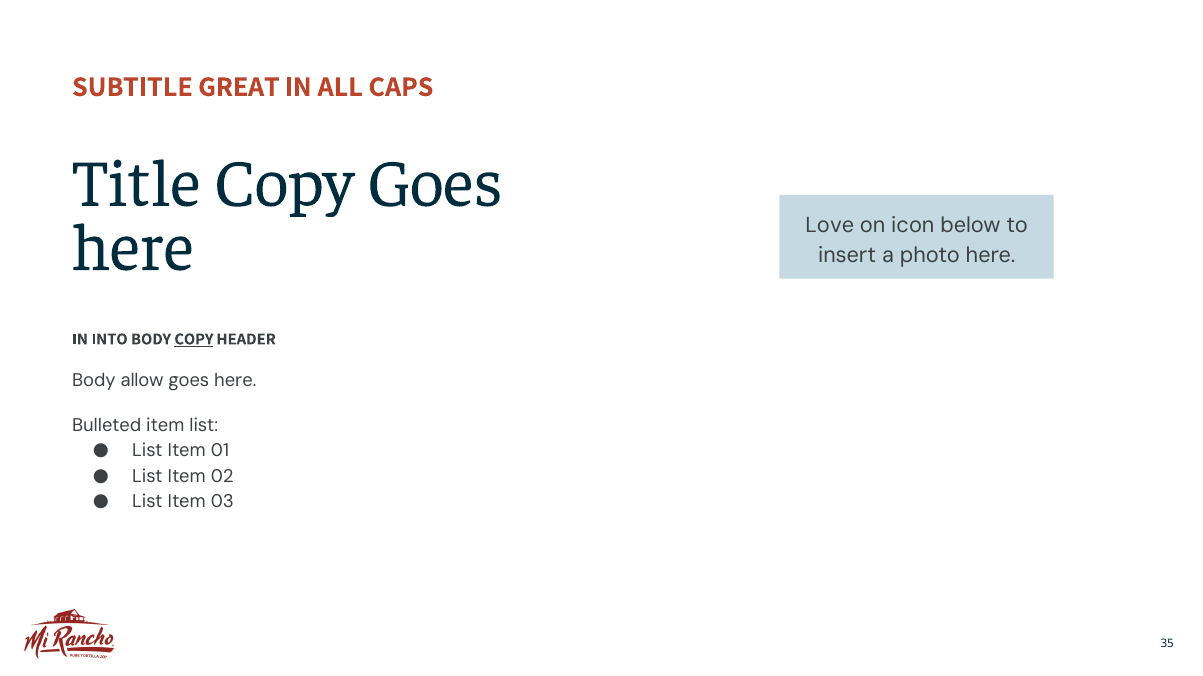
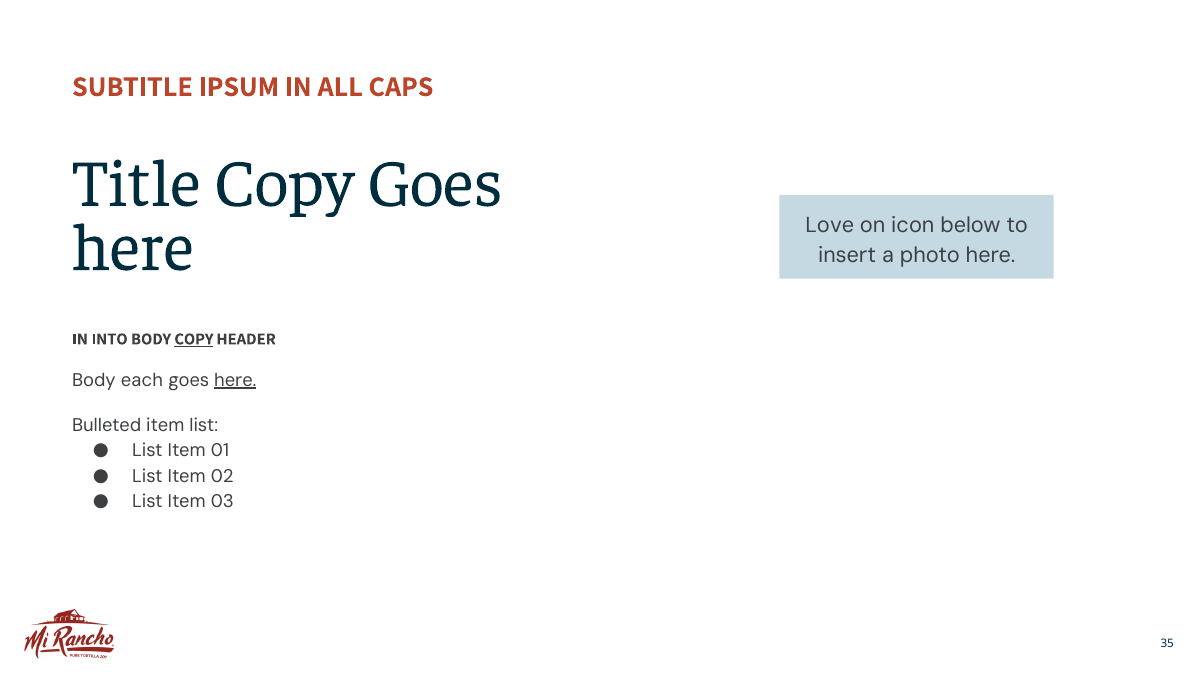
GREAT: GREAT -> IPSUM
allow: allow -> each
here at (235, 381) underline: none -> present
